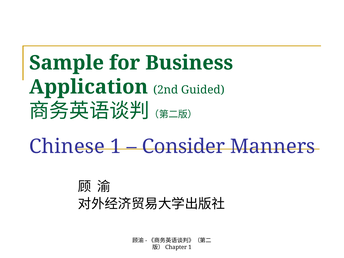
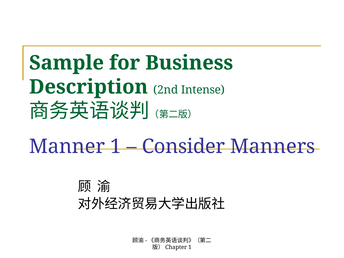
Application: Application -> Description
Guided: Guided -> Intense
Chinese: Chinese -> Manner
